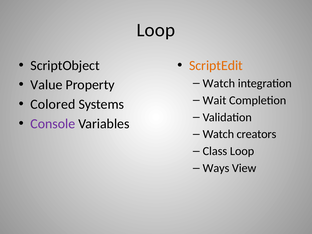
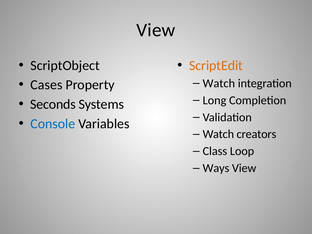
Loop at (156, 30): Loop -> View
Value: Value -> Cases
Wait: Wait -> Long
Colored: Colored -> Seconds
Console colour: purple -> blue
